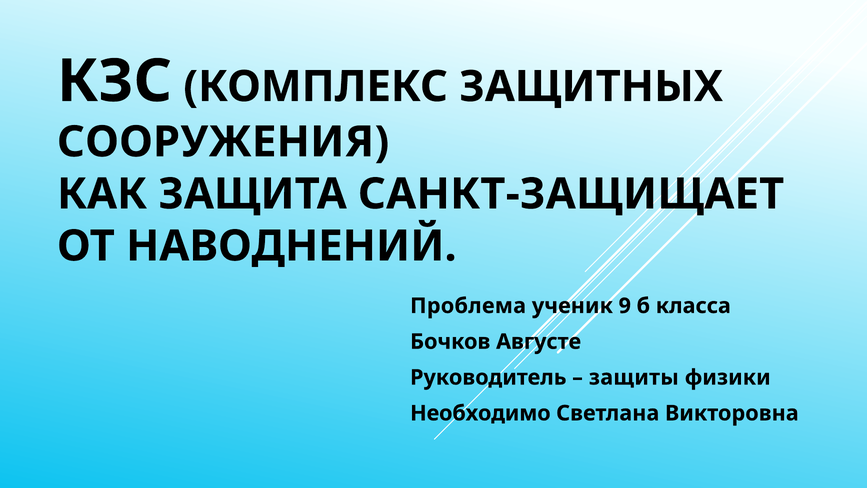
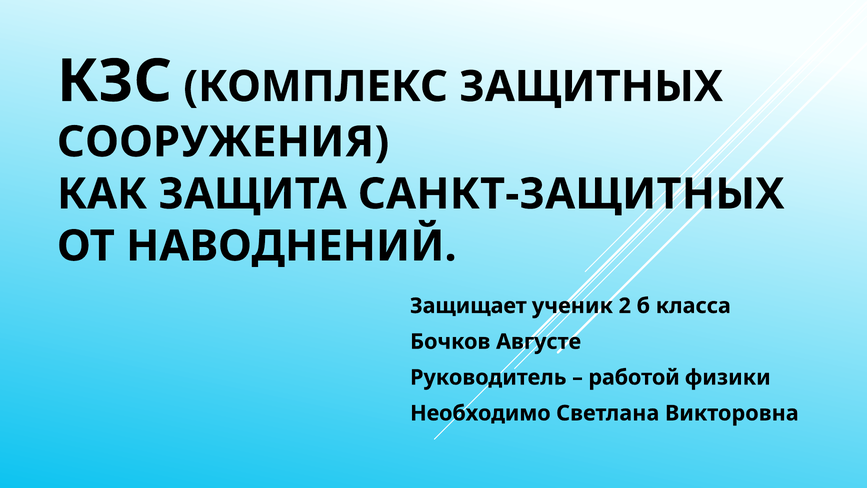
САНКТ-ЗАЩИЩАЕТ: САНКТ-ЗАЩИЩАЕТ -> САНКТ-ЗАЩИТНЫХ
Проблема: Проблема -> Защищает
9: 9 -> 2
защиты: защиты -> работой
